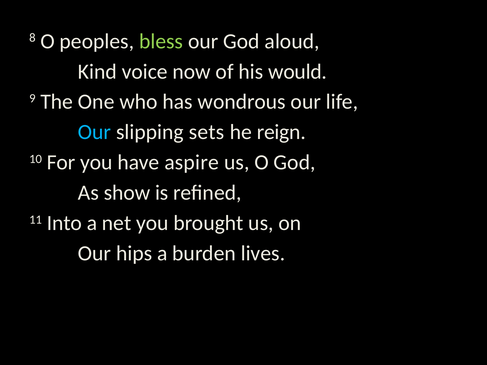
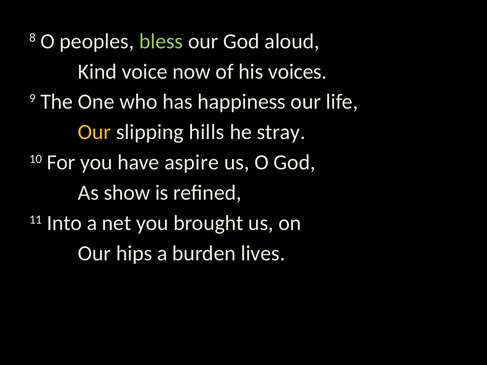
would: would -> voices
wondrous: wondrous -> happiness
Our at (95, 132) colour: light blue -> yellow
sets: sets -> hills
reign: reign -> stray
